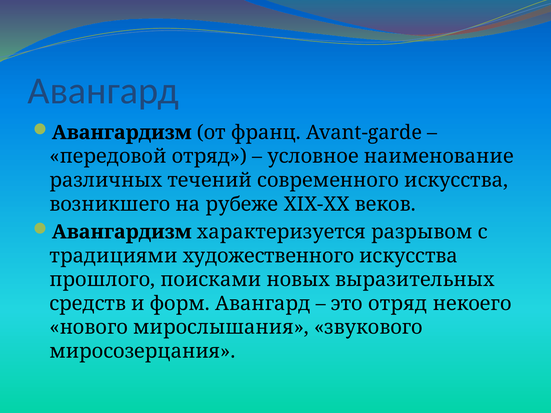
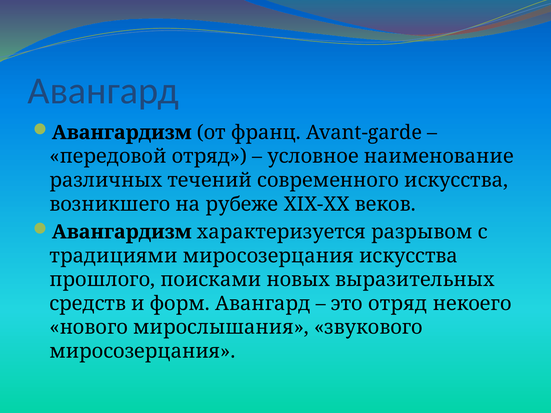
традициями художественного: художественного -> миросозерцания
